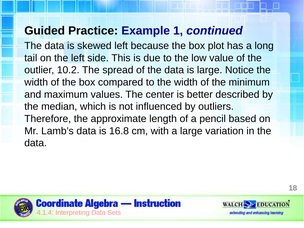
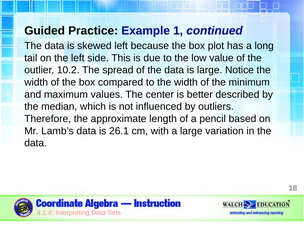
16.8: 16.8 -> 26.1
